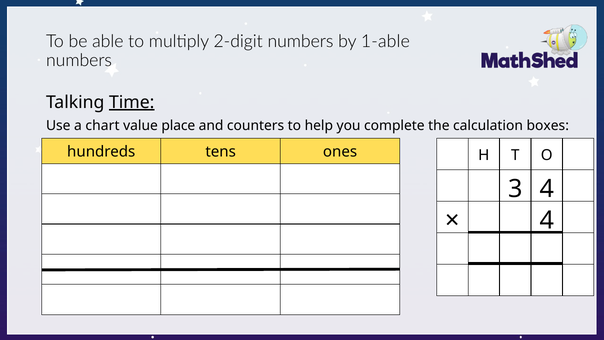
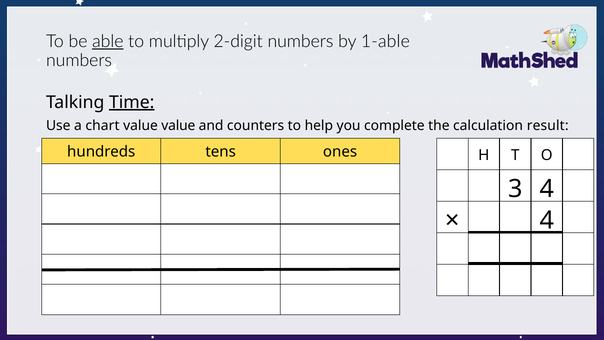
able underline: none -> present
value place: place -> value
boxes: boxes -> result
